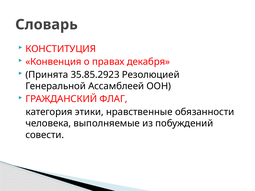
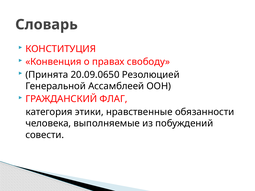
декабря: декабря -> свободу
35.85.2923: 35.85.2923 -> 20.09.0650
